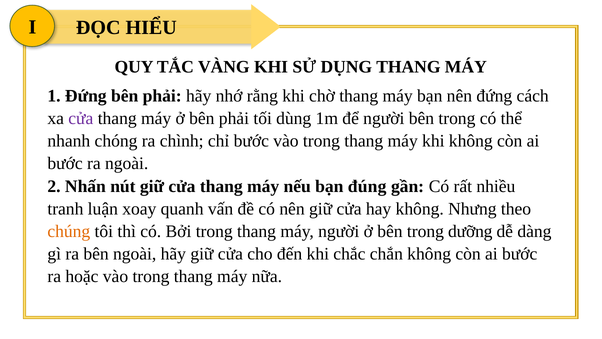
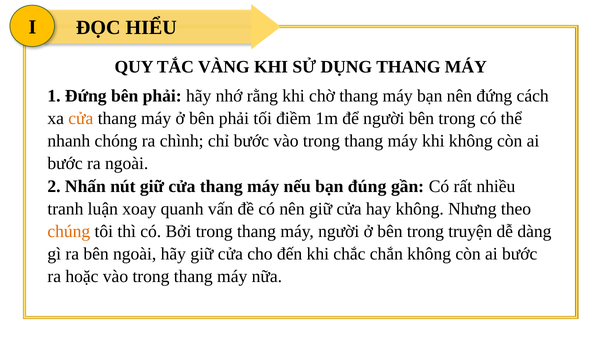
cửa at (81, 118) colour: purple -> orange
dùng: dùng -> điềm
dưỡng: dưỡng -> truyện
